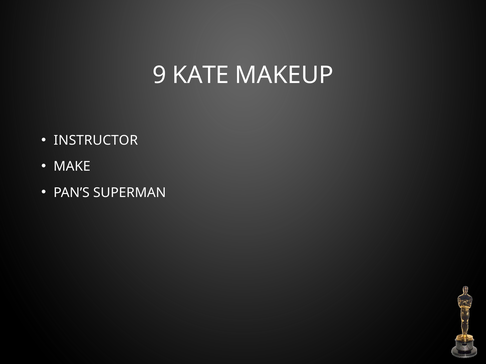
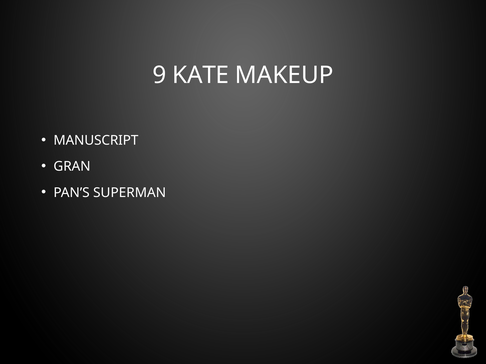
INSTRUCTOR: INSTRUCTOR -> MANUSCRIPT
MAKE: MAKE -> GRAN
